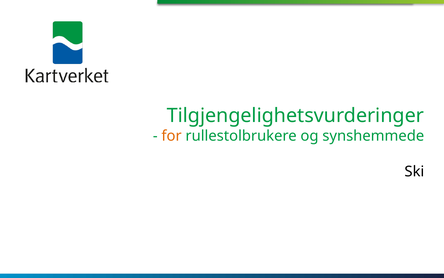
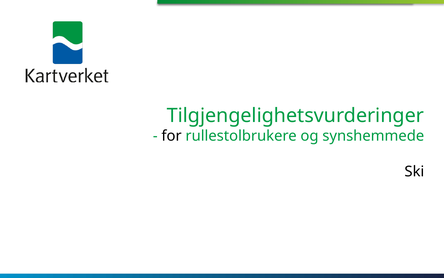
for colour: orange -> black
